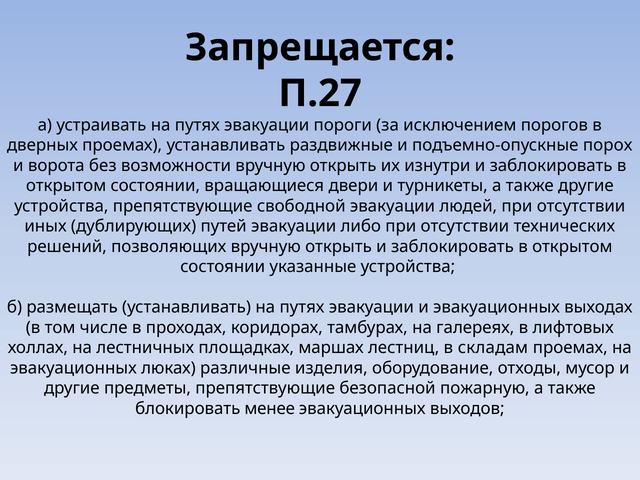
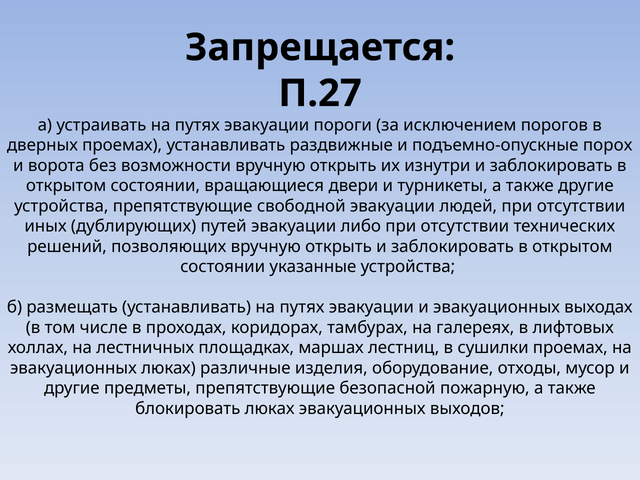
складам: складам -> сушилки
блокировать менее: менее -> люках
